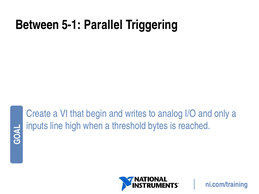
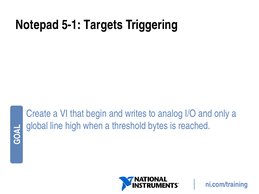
Between: Between -> Notepad
Parallel: Parallel -> Targets
inputs: inputs -> global
